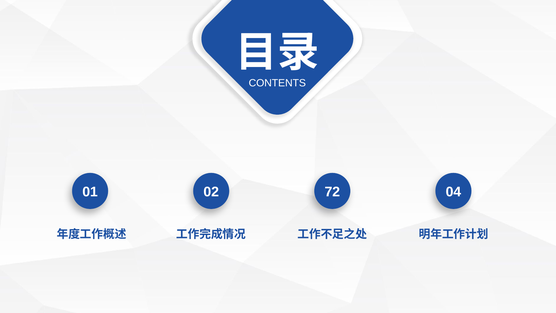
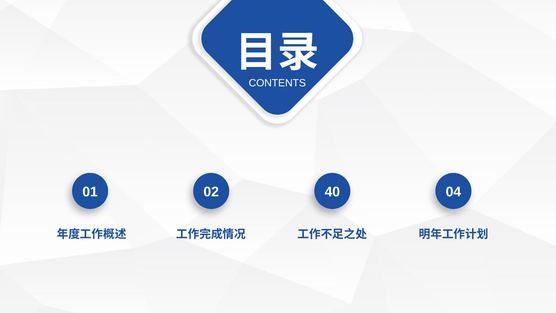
72: 72 -> 40
